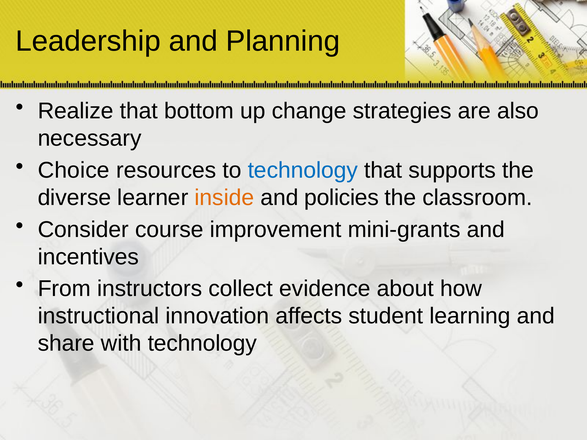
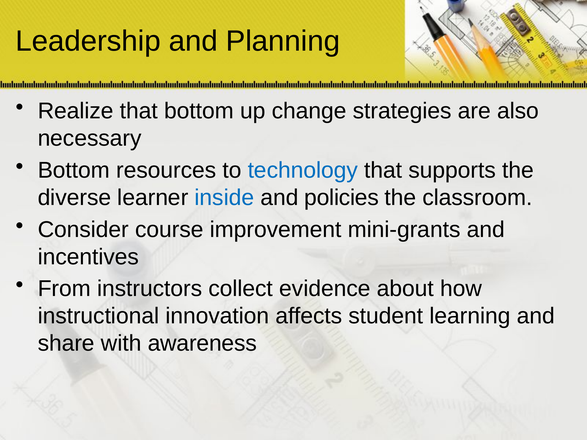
Choice at (74, 170): Choice -> Bottom
inside colour: orange -> blue
with technology: technology -> awareness
